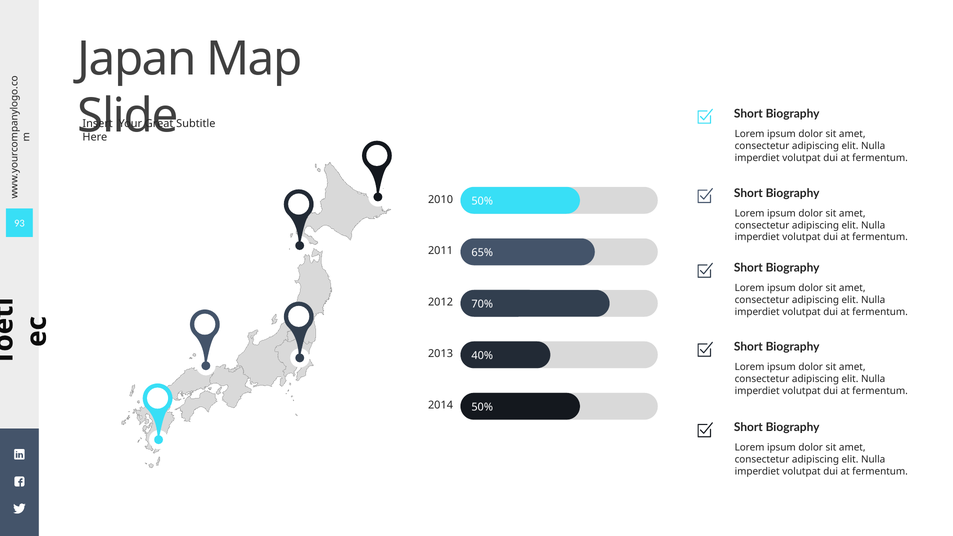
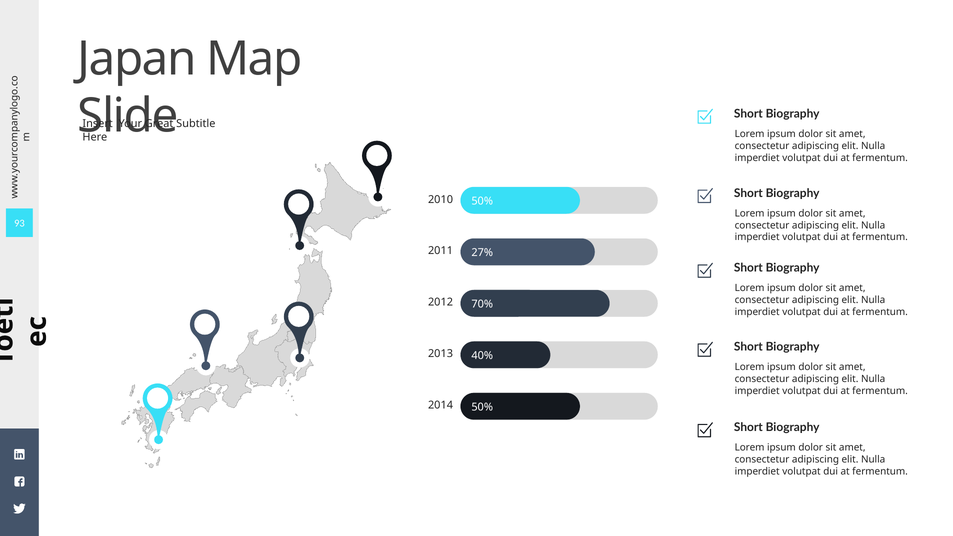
65%: 65% -> 27%
